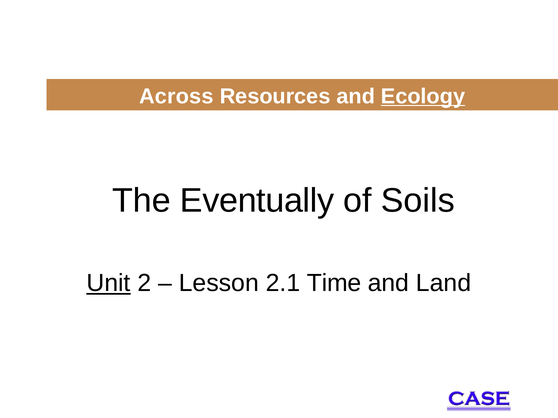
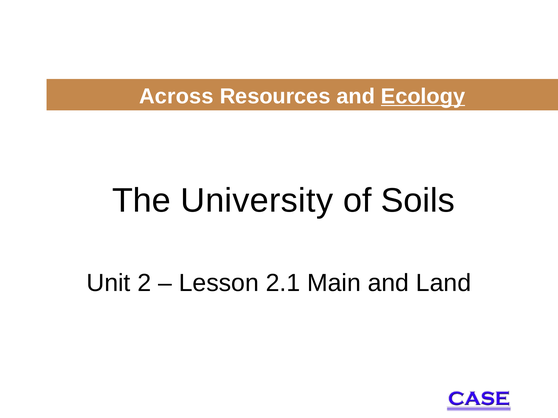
Eventually: Eventually -> University
Unit underline: present -> none
Time: Time -> Main
